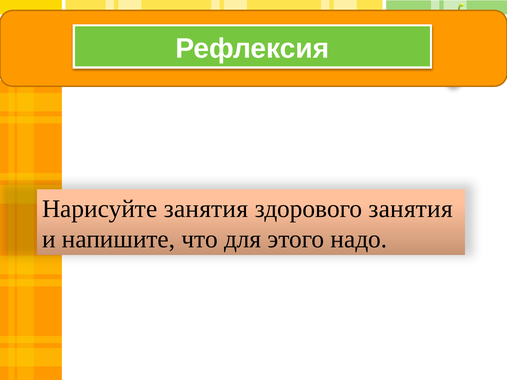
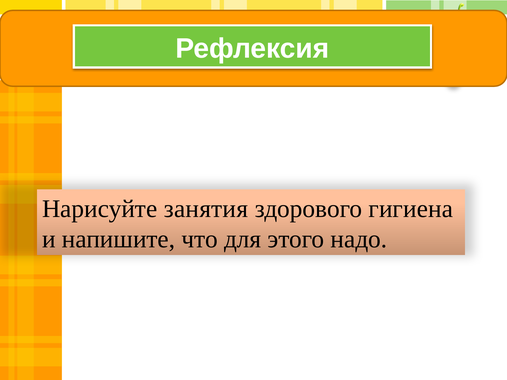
здорового занятия: занятия -> гигиена
